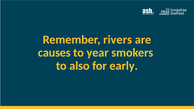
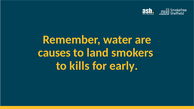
rivers: rivers -> water
year: year -> land
also: also -> kills
